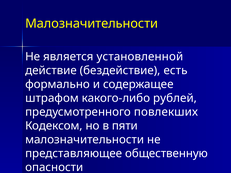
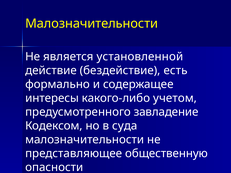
штрафом: штрафом -> интересы
рублей: рублей -> учетом
повлекших: повлекших -> завладение
пяти: пяти -> суда
